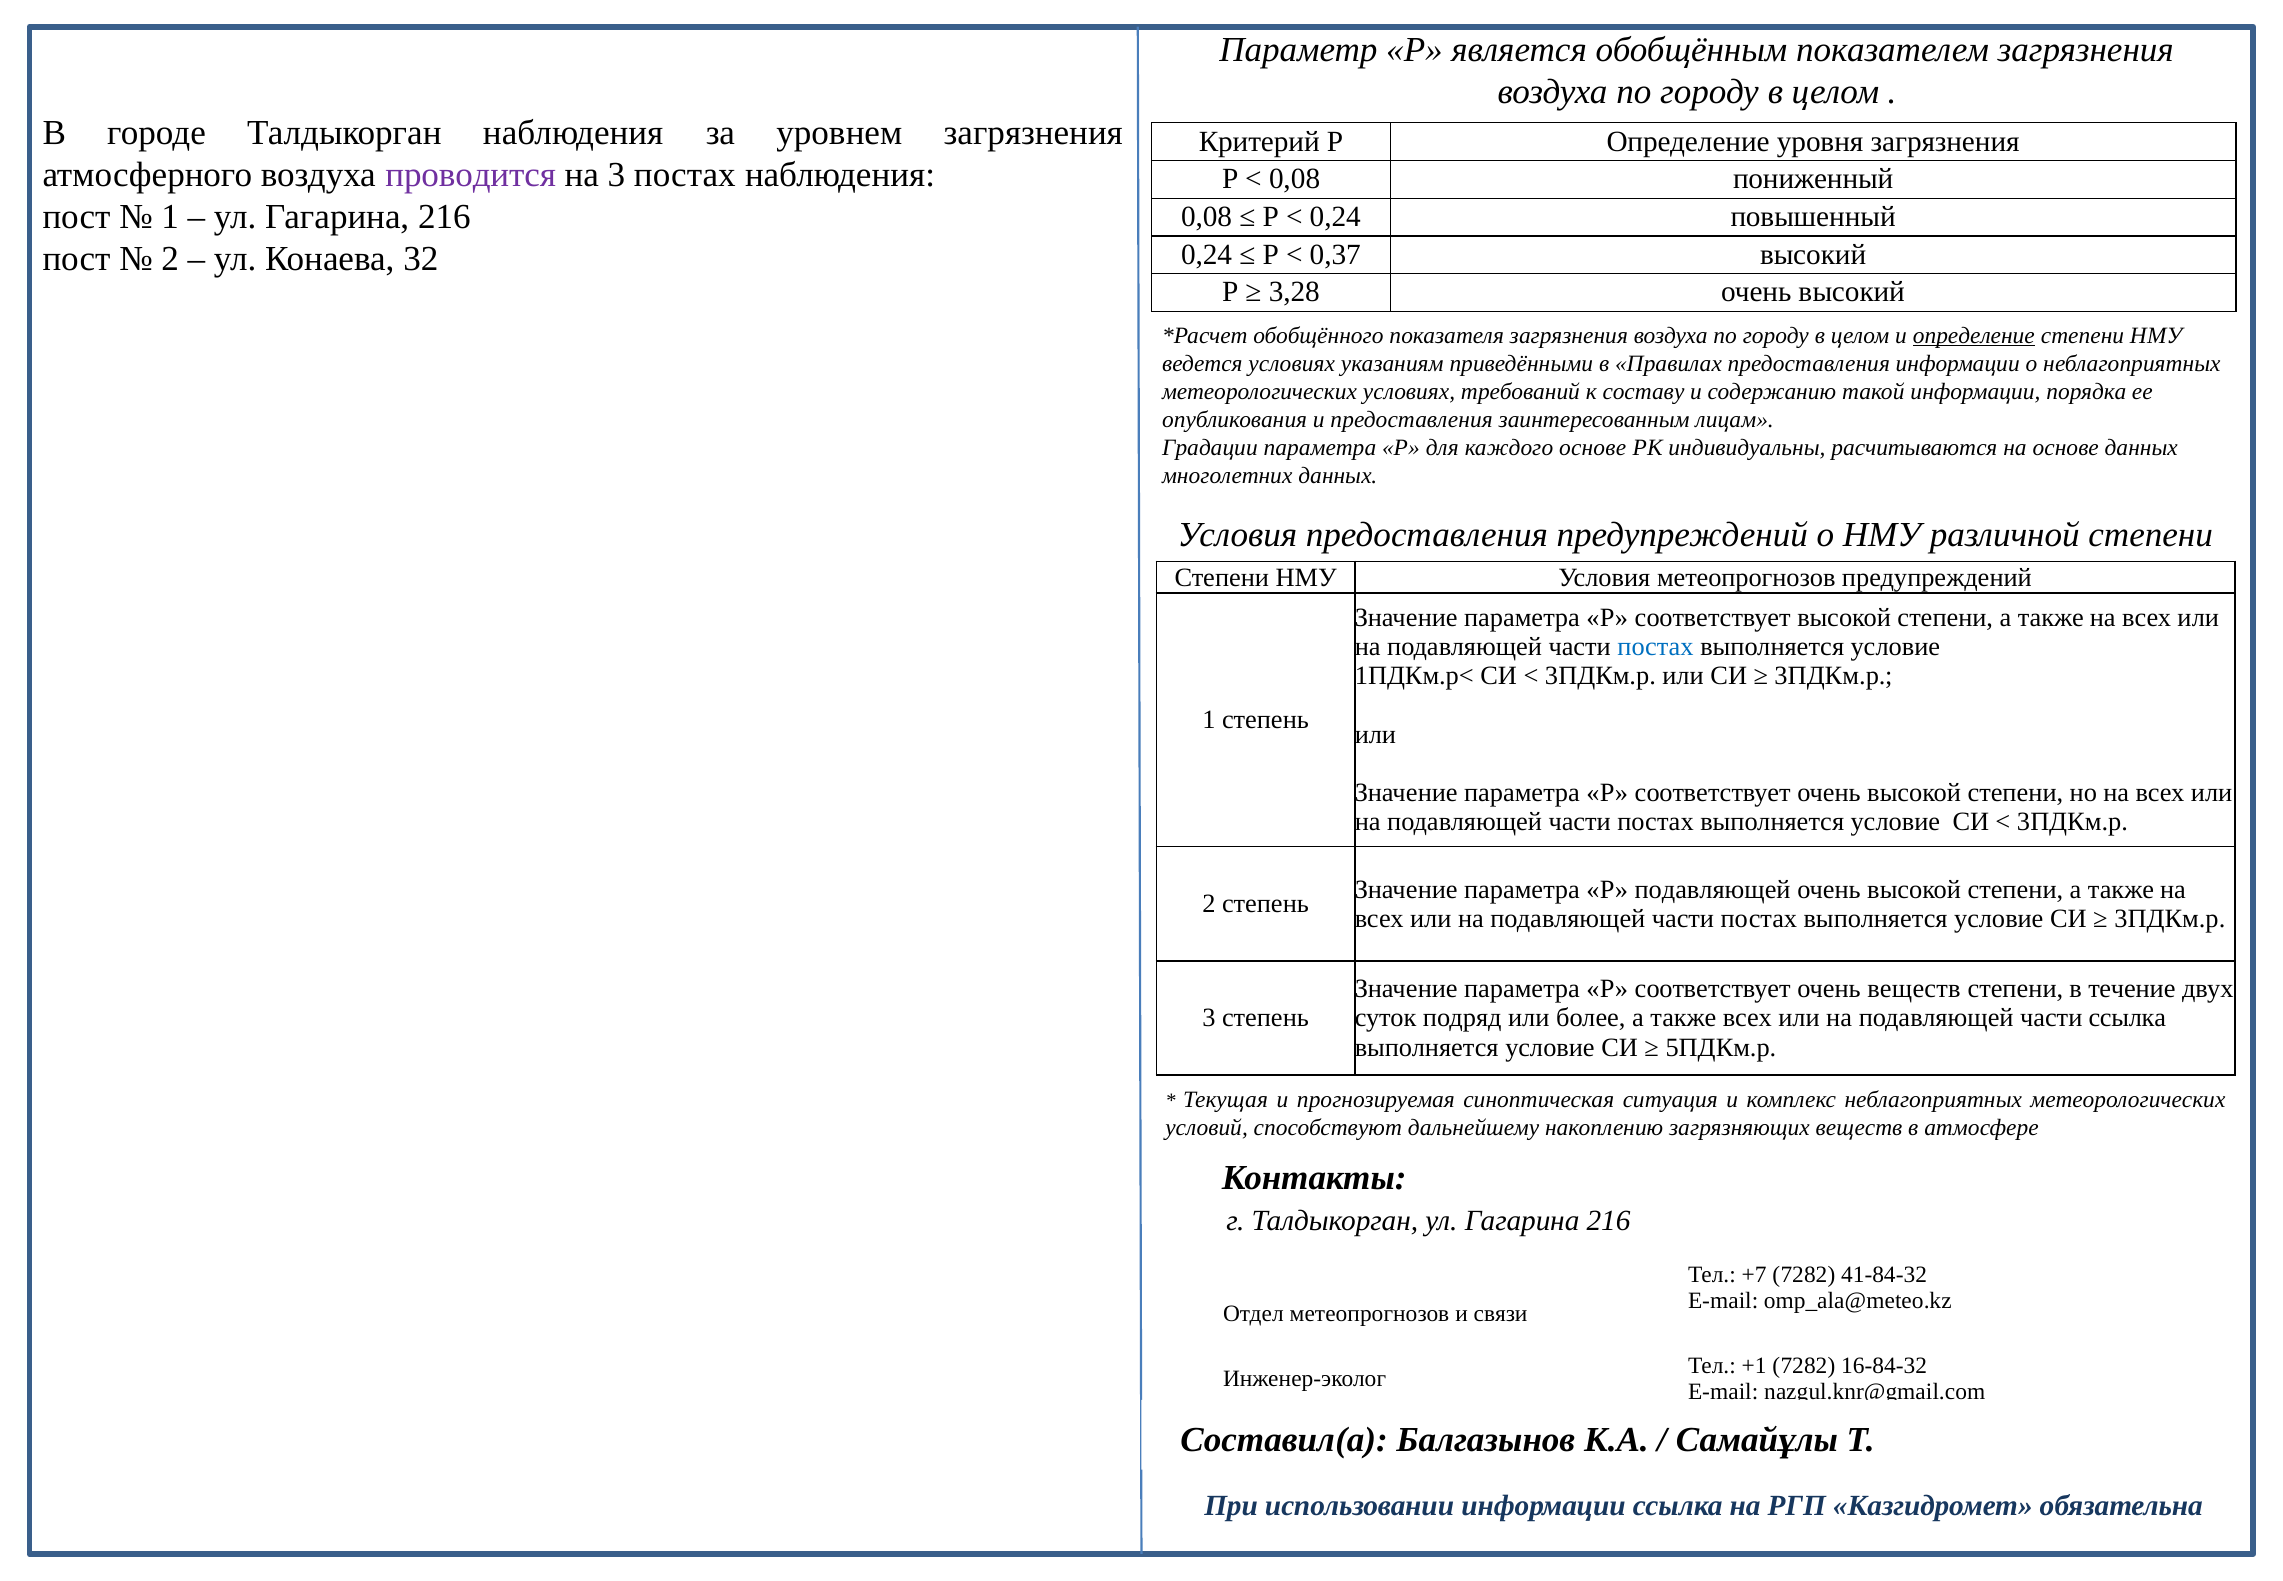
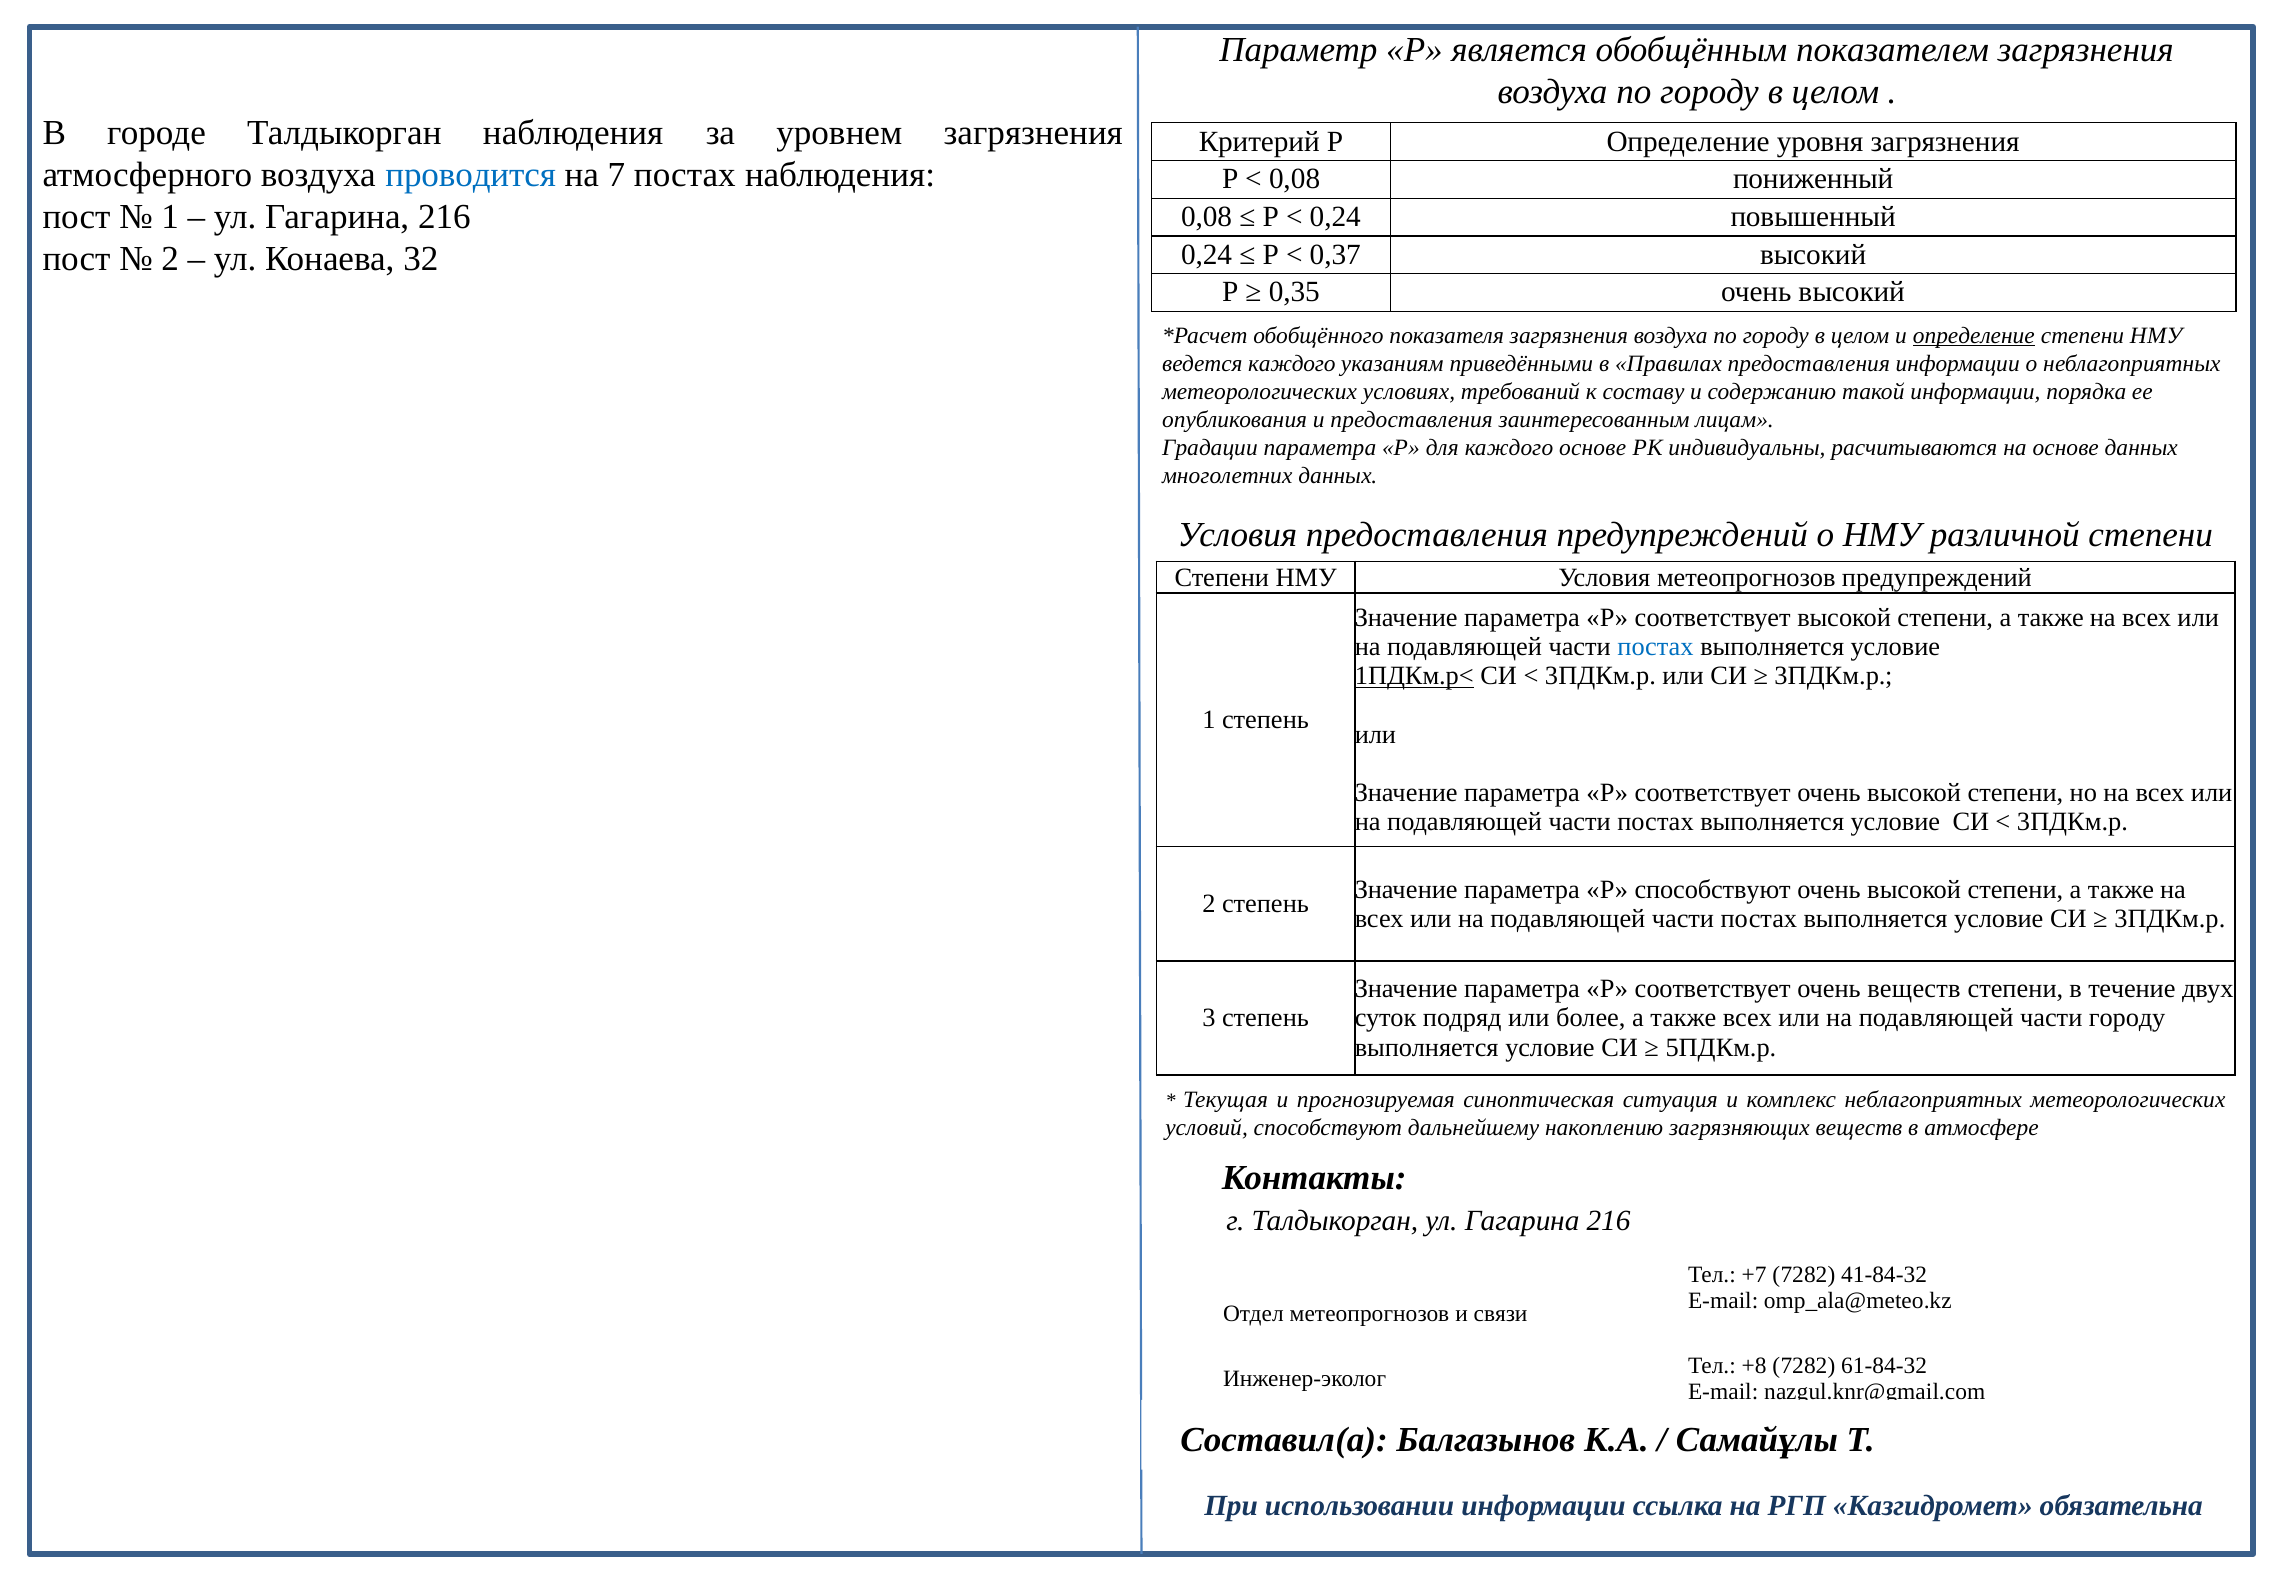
проводится colour: purple -> blue
на 3: 3 -> 7
3,28: 3,28 -> 0,35
ведется условиях: условиях -> каждого
1ПДКм.р< underline: none -> present
Р подавляющей: подавляющей -> способствуют
части ссылка: ссылка -> городу
+1: +1 -> +8
16-84-32: 16-84-32 -> 61-84-32
